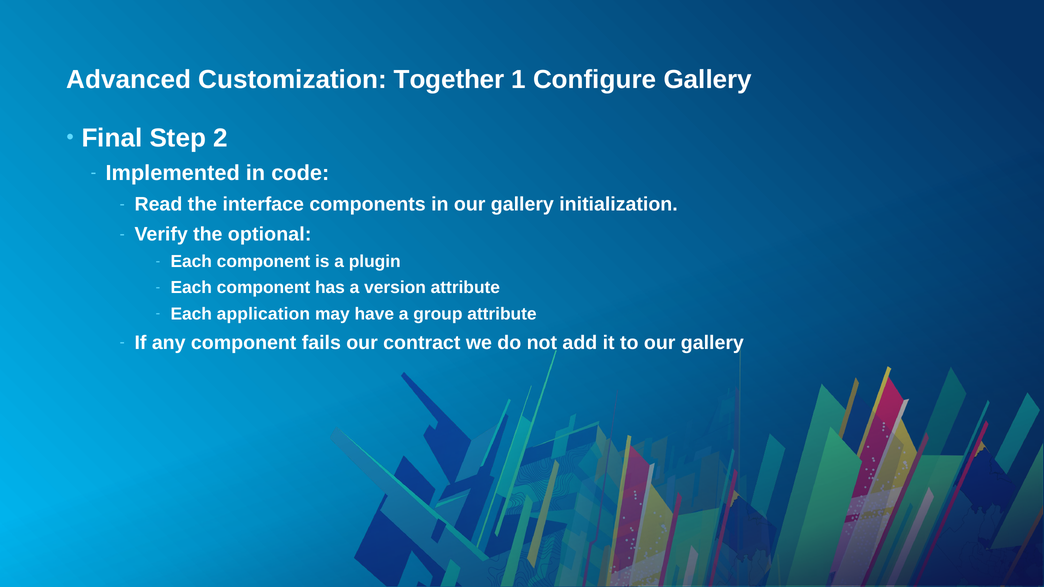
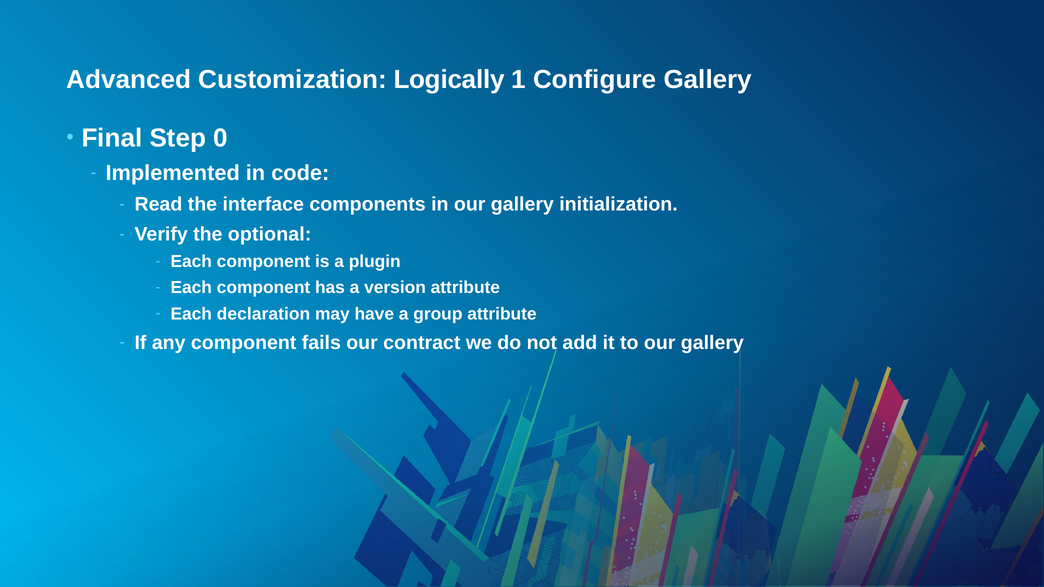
Together: Together -> Logically
2: 2 -> 0
application: application -> declaration
